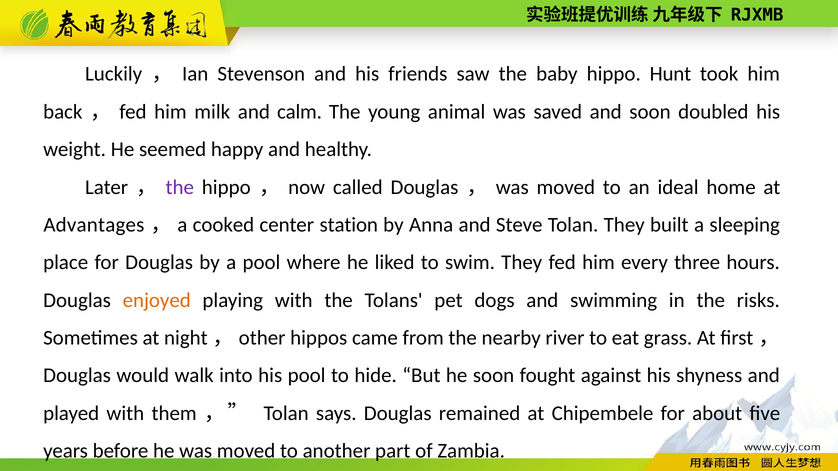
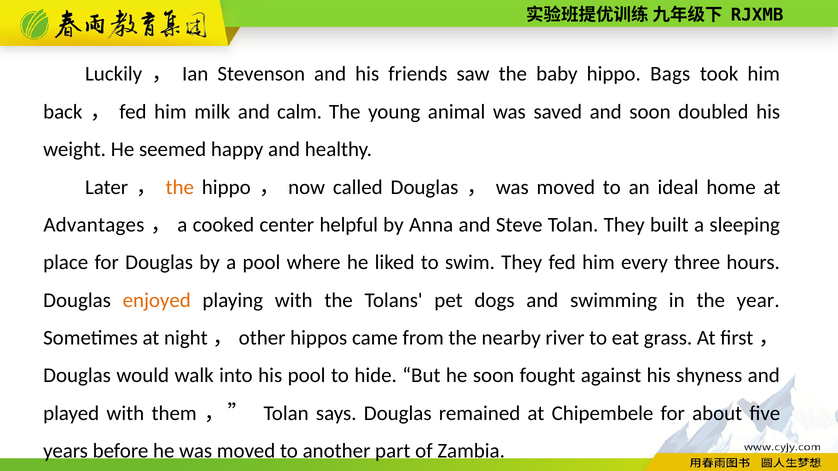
Hunt: Hunt -> Bags
the at (180, 187) colour: purple -> orange
station: station -> helpful
risks: risks -> year
